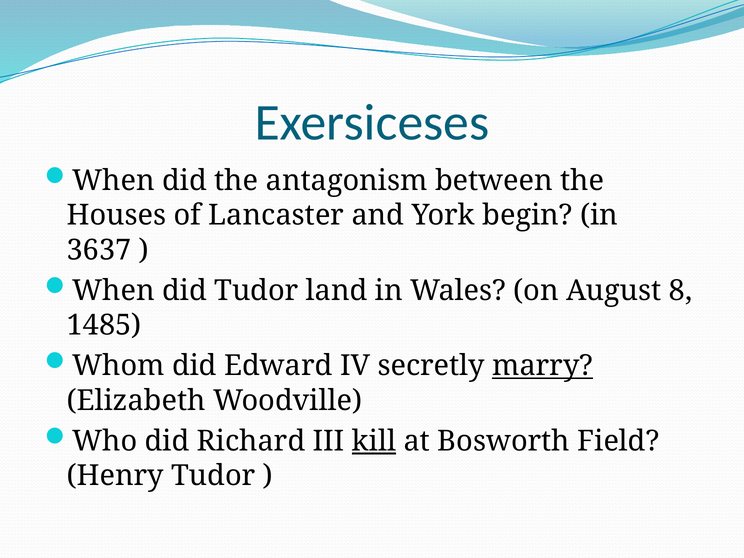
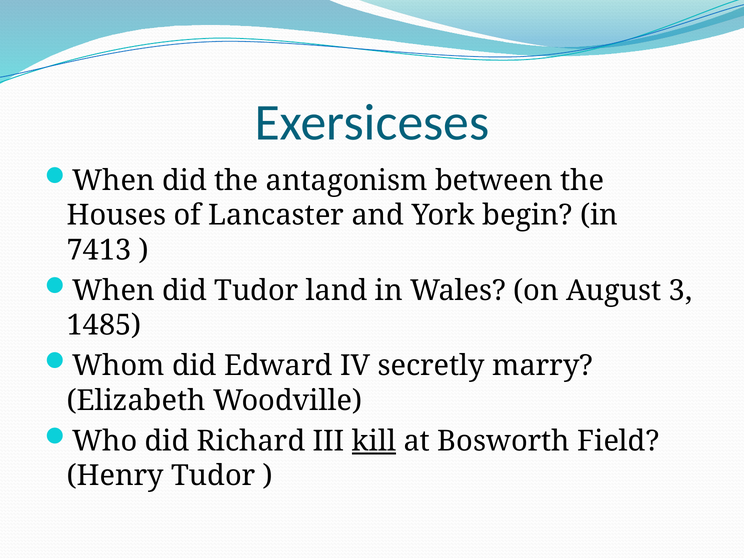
3637: 3637 -> 7413
8: 8 -> 3
marry underline: present -> none
